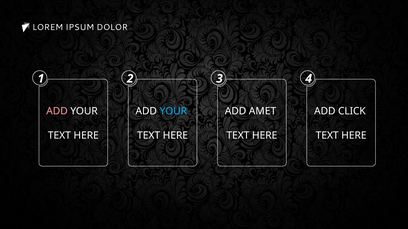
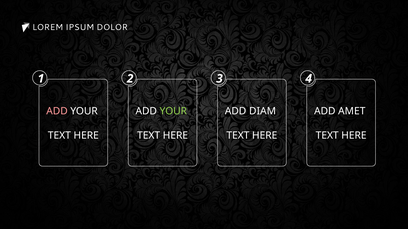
YOUR at (173, 111) colour: light blue -> light green
AMET: AMET -> DIAM
CLICK: CLICK -> AMET
